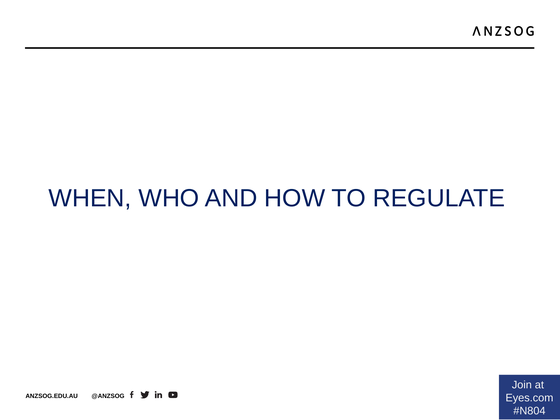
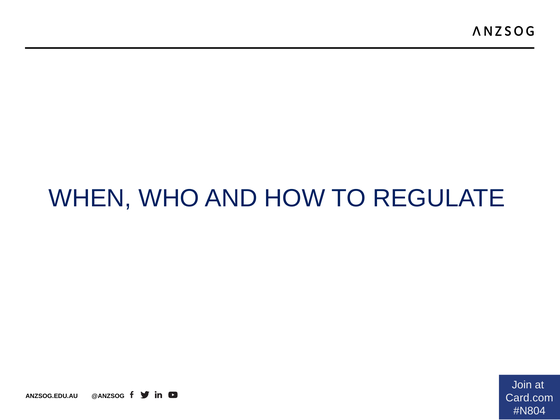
Eyes.com: Eyes.com -> Card.com
